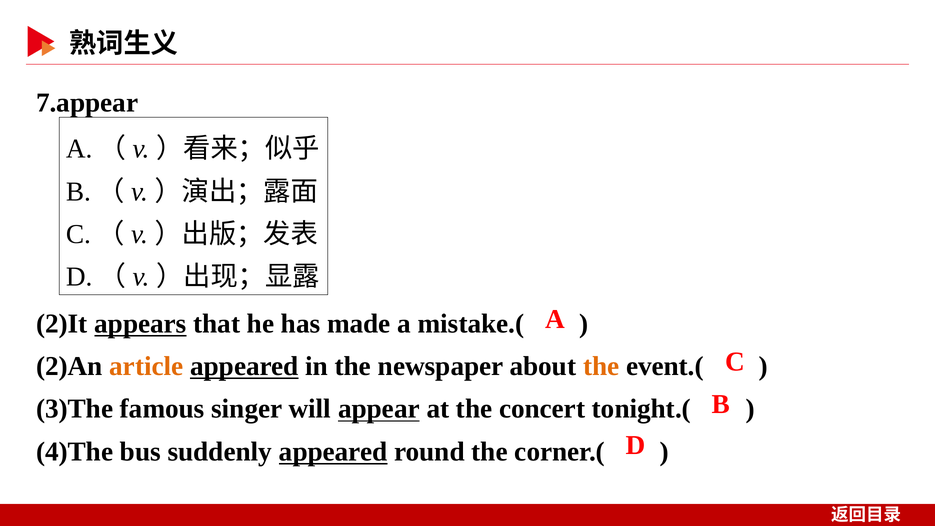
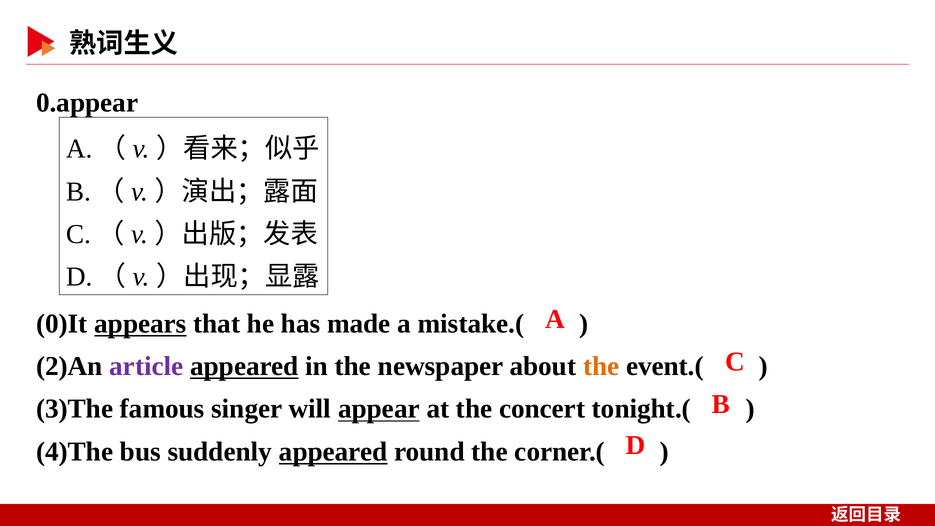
7.appear: 7.appear -> 0.appear
2)It: 2)It -> 0)It
article colour: orange -> purple
